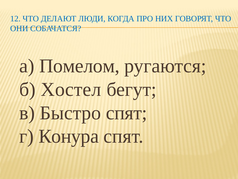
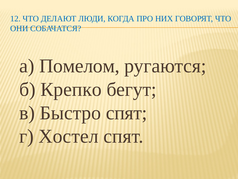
Хостел: Хостел -> Крепко
Конура: Конура -> Хостел
